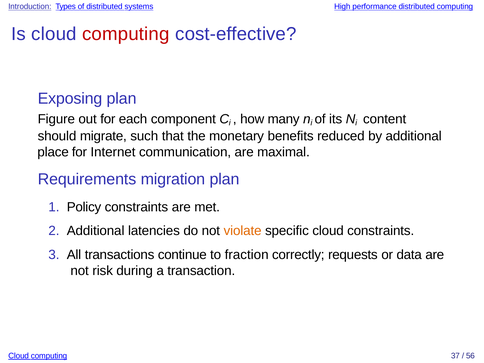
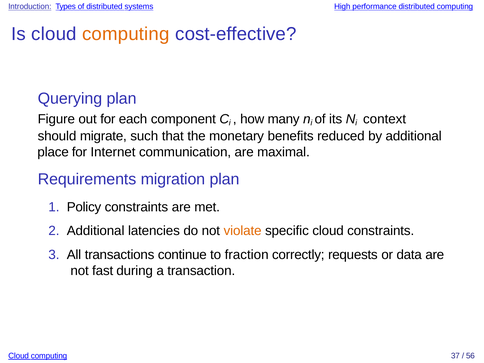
computing at (126, 34) colour: red -> orange
Exposing: Exposing -> Querying
content: content -> context
risk: risk -> fast
